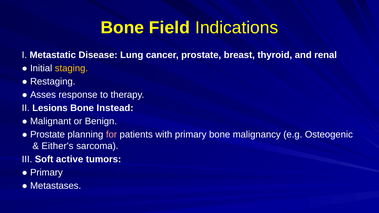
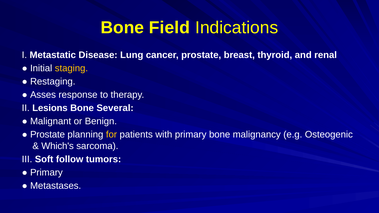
Instead: Instead -> Several
for colour: pink -> yellow
Either's: Either's -> Which's
active: active -> follow
